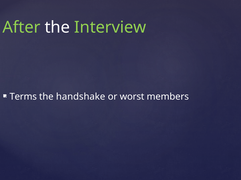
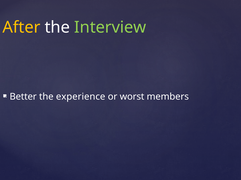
After colour: light green -> yellow
Terms: Terms -> Better
handshake: handshake -> experience
